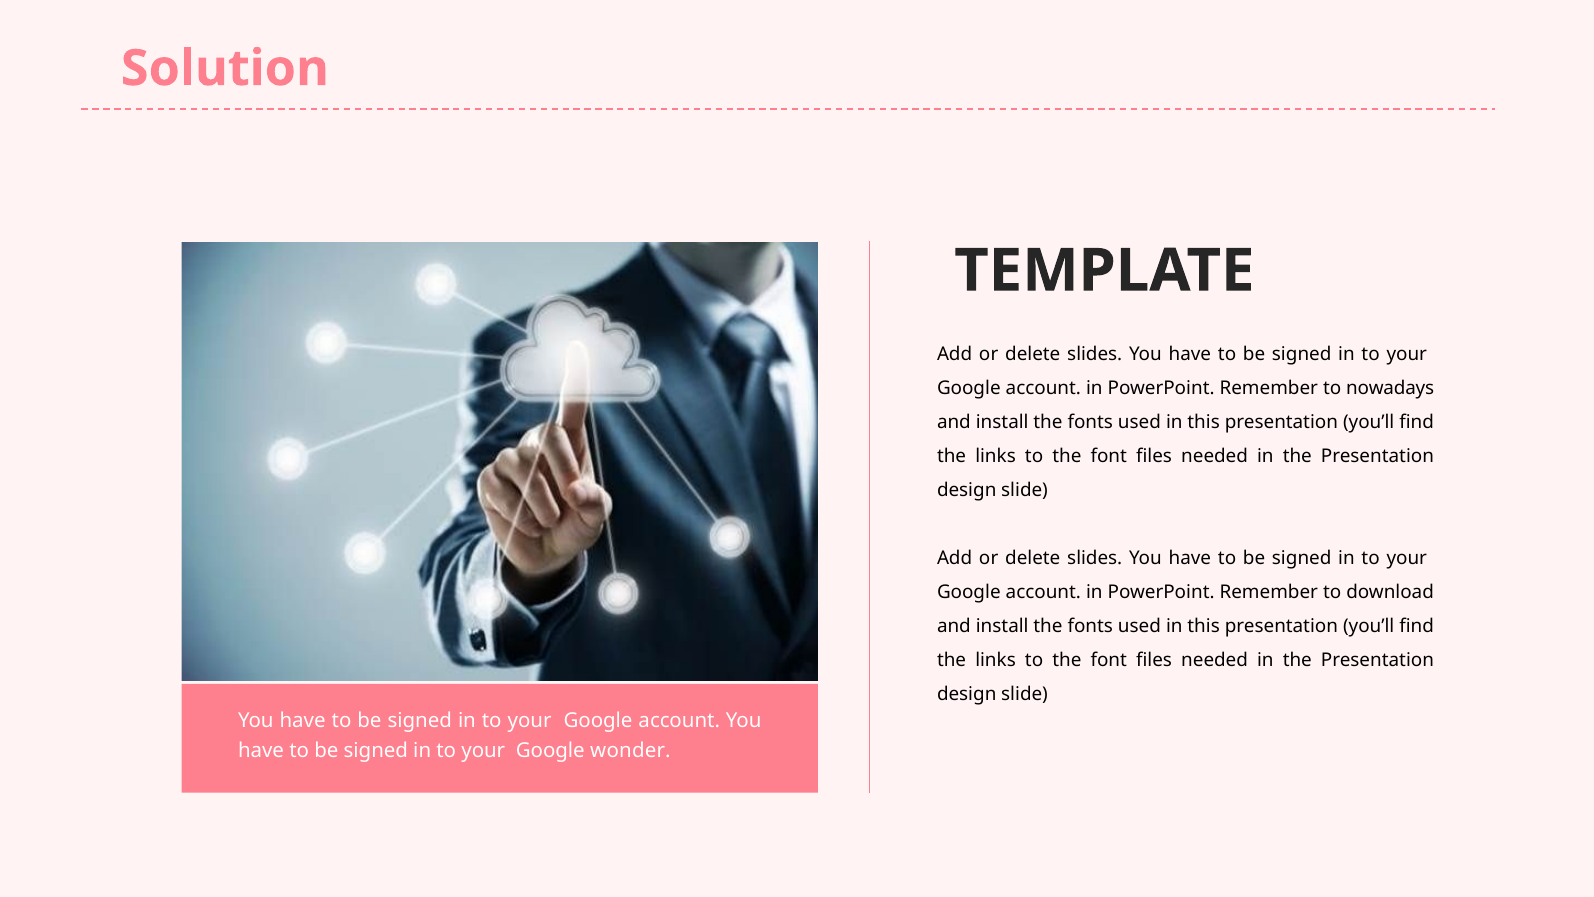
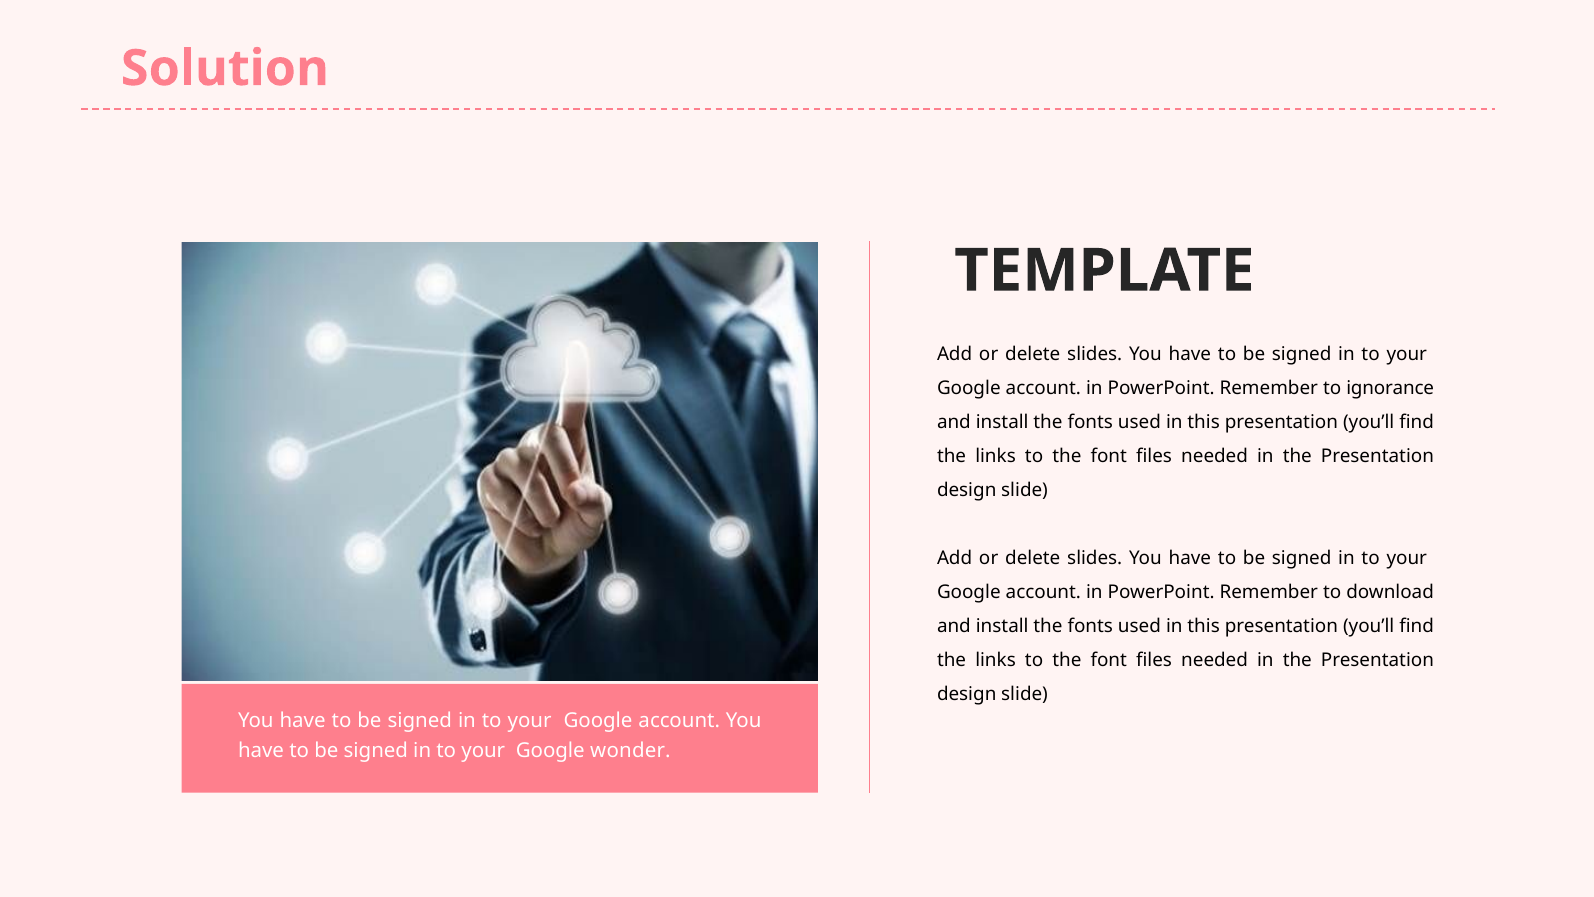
nowadays: nowadays -> ignorance
